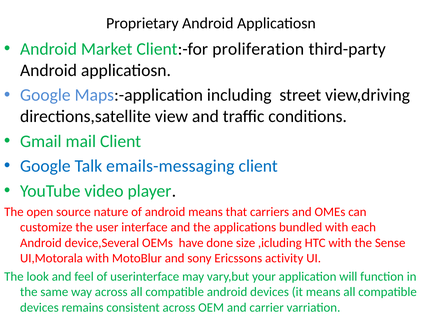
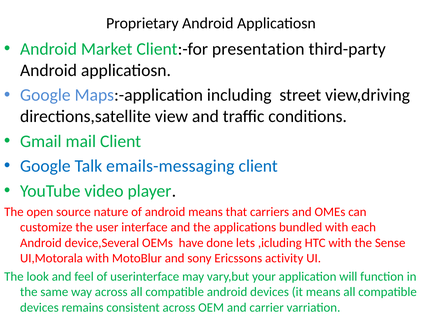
proliferation: proliferation -> presentation
size: size -> lets
